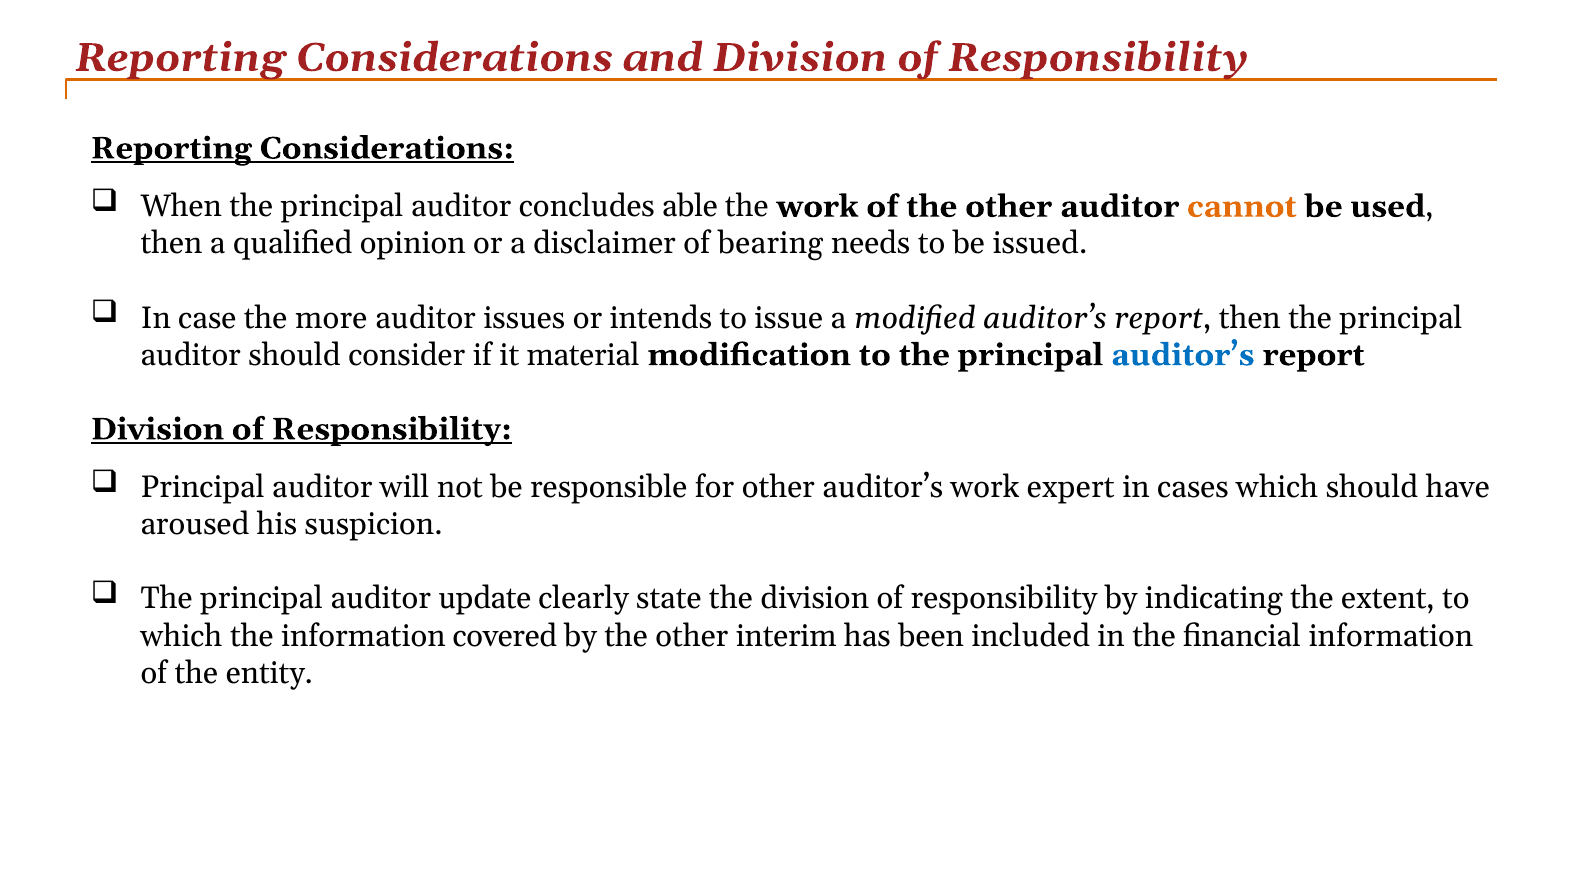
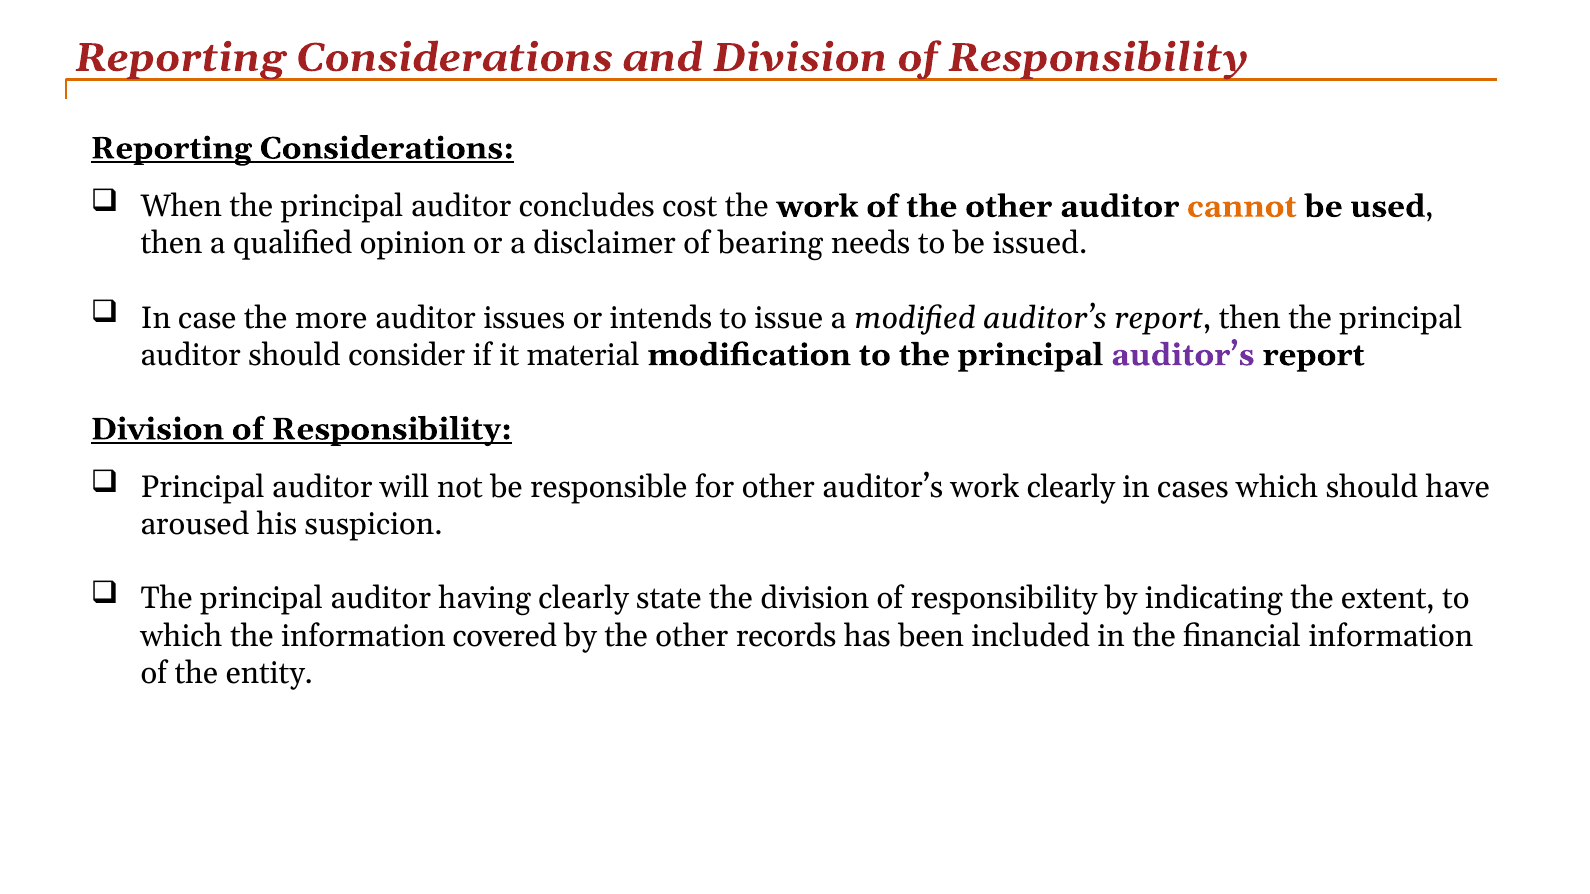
able: able -> cost
auditor’s at (1183, 355) colour: blue -> purple
work expert: expert -> clearly
update: update -> having
interim: interim -> records
